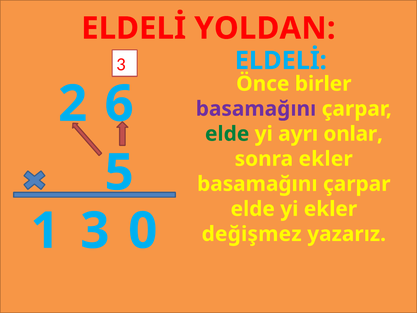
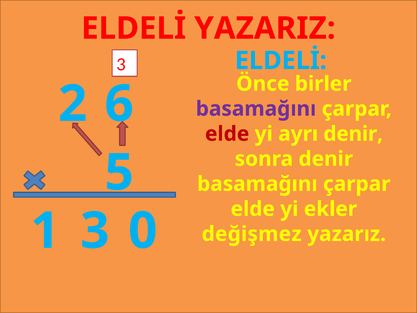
YOLDAN: YOLDAN -> YAZARIZ
elde at (227, 134) colour: green -> red
ayrı onlar: onlar -> denir
sonra ekler: ekler -> denir
